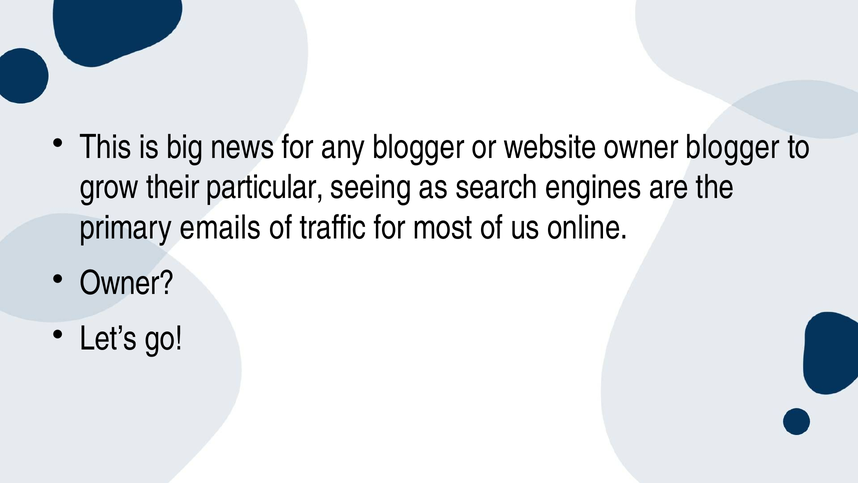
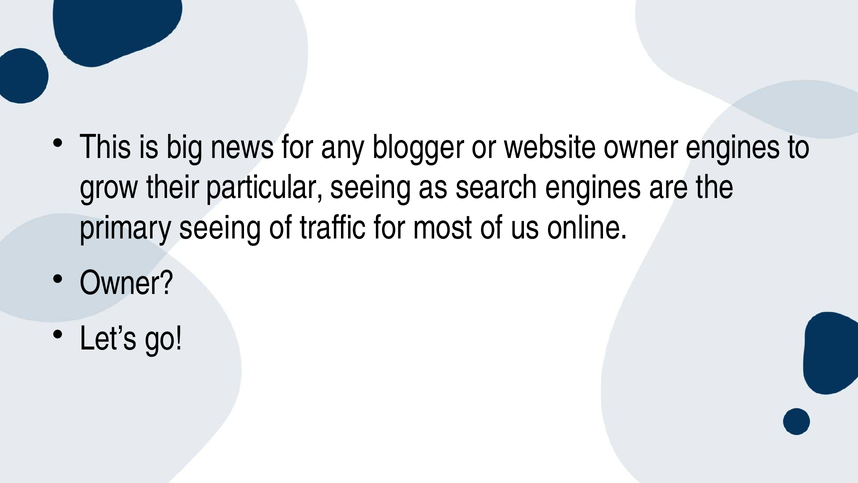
owner blogger: blogger -> engines
primary emails: emails -> seeing
